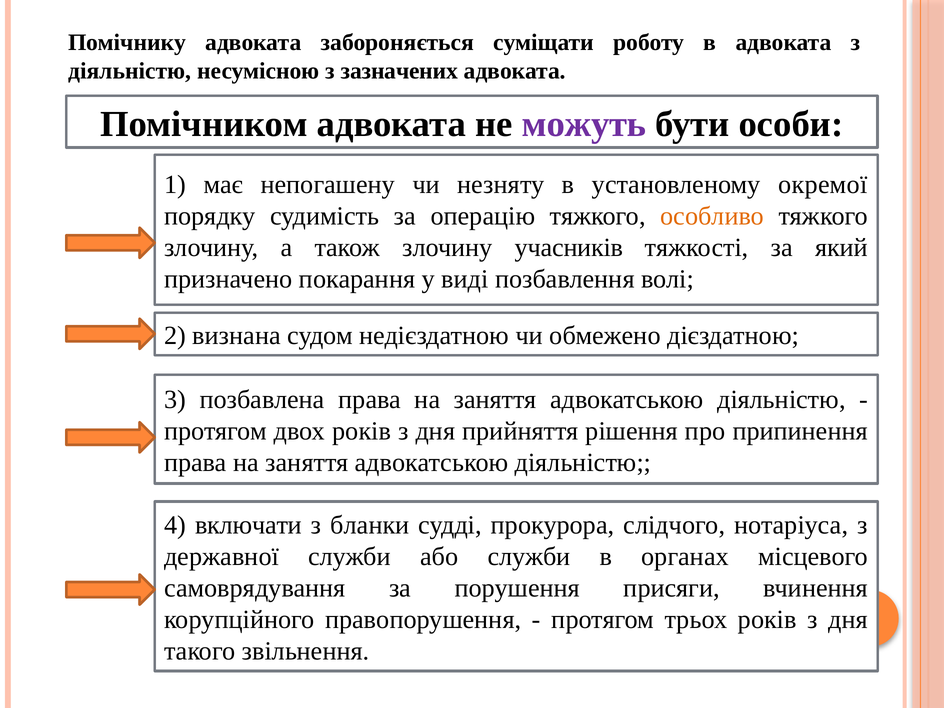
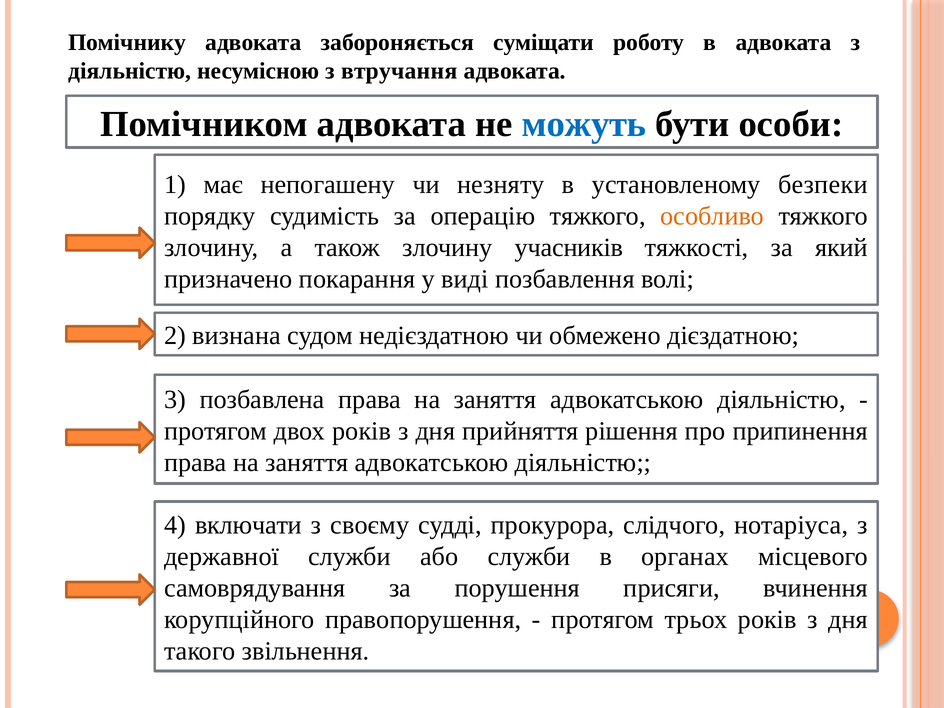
зазначених: зазначених -> втручання
можуть colour: purple -> blue
окремої: окремої -> безпеки
бланки: бланки -> своєму
